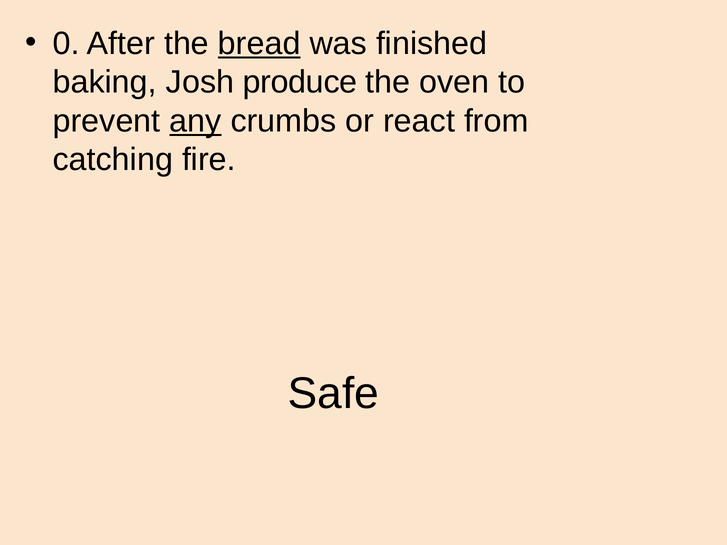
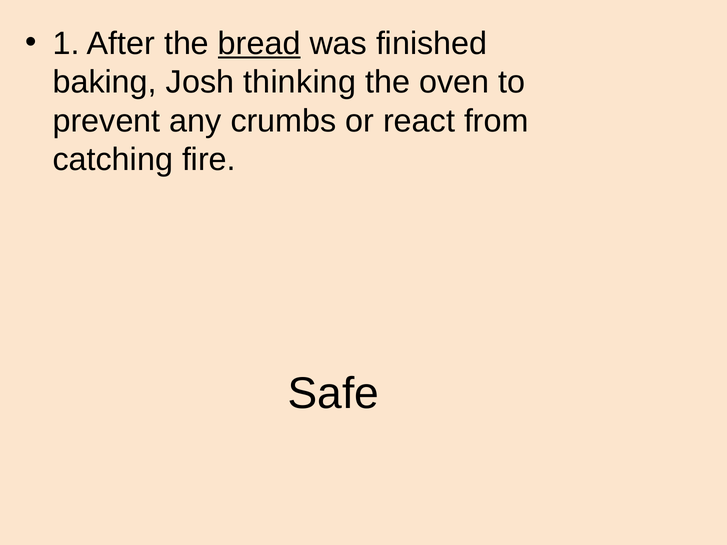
0: 0 -> 1
produce: produce -> thinking
any underline: present -> none
